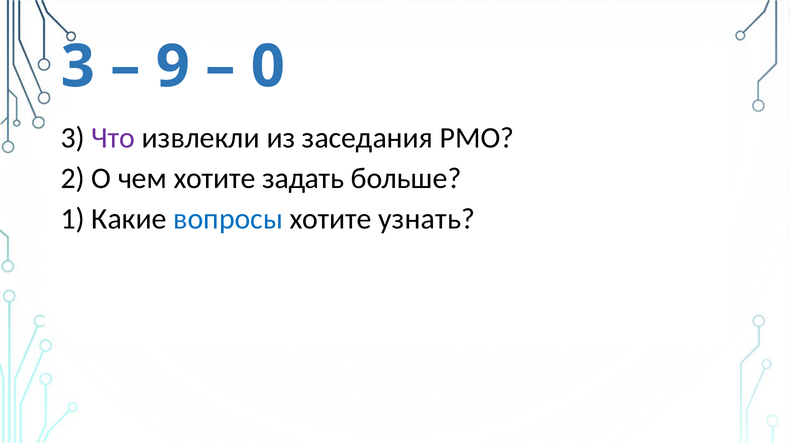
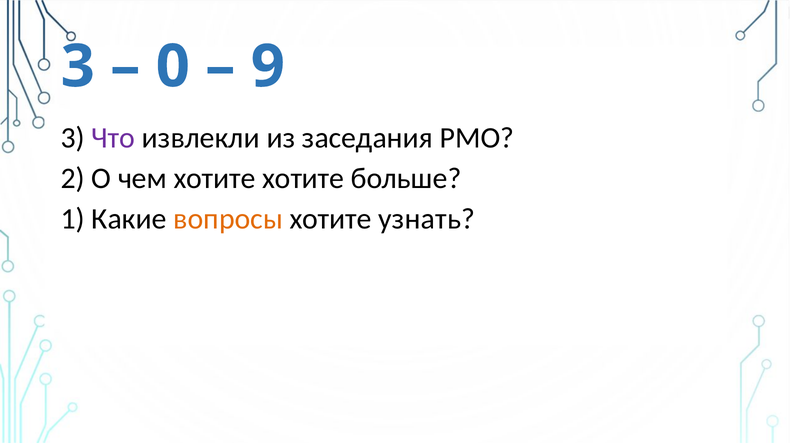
9: 9 -> 0
0: 0 -> 9
хотите задать: задать -> хотите
вопросы colour: blue -> orange
